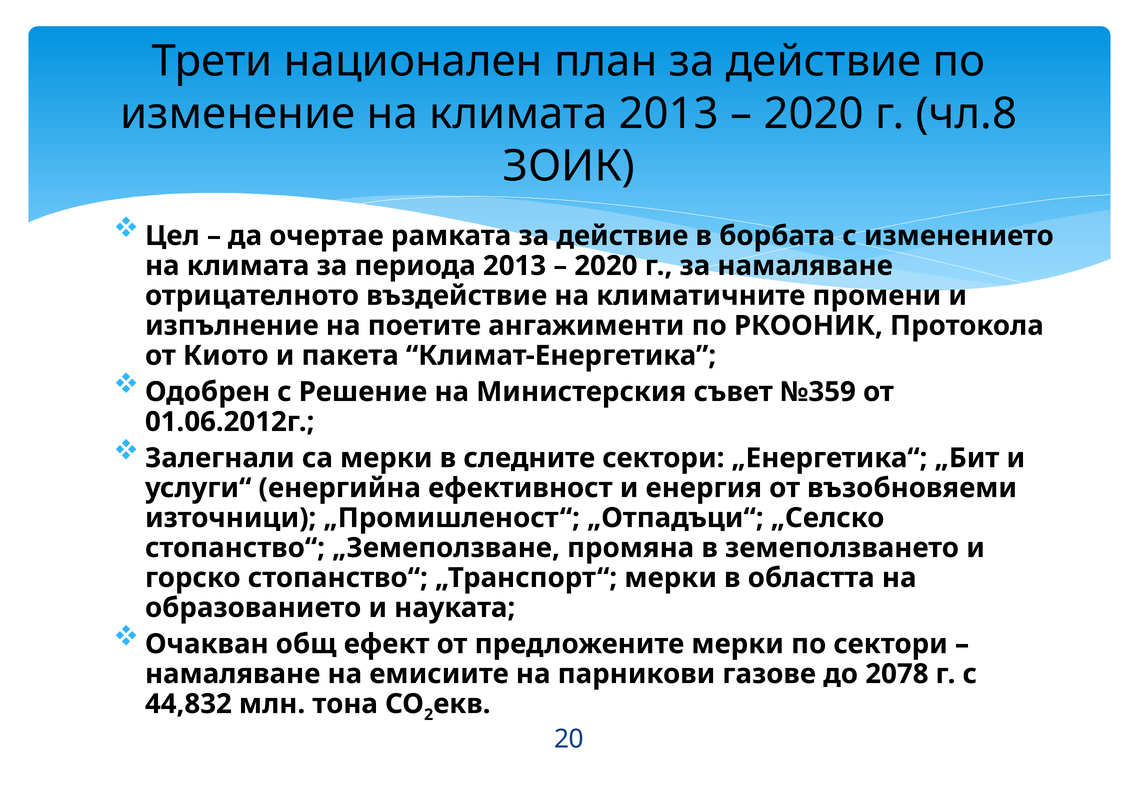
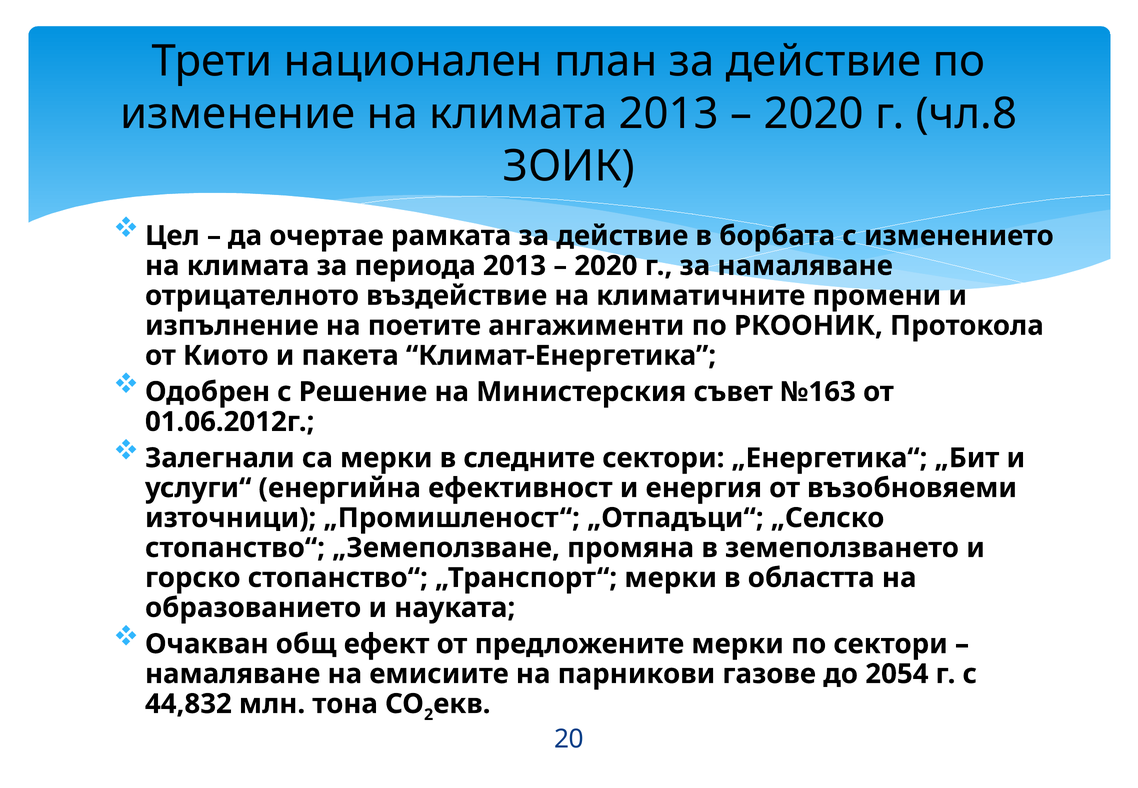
№359: №359 -> №163
2078: 2078 -> 2054
